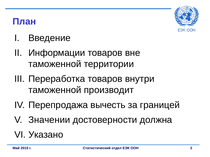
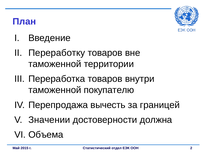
Информации: Информации -> Переработку
производит: производит -> покупателю
Указано: Указано -> Объема
